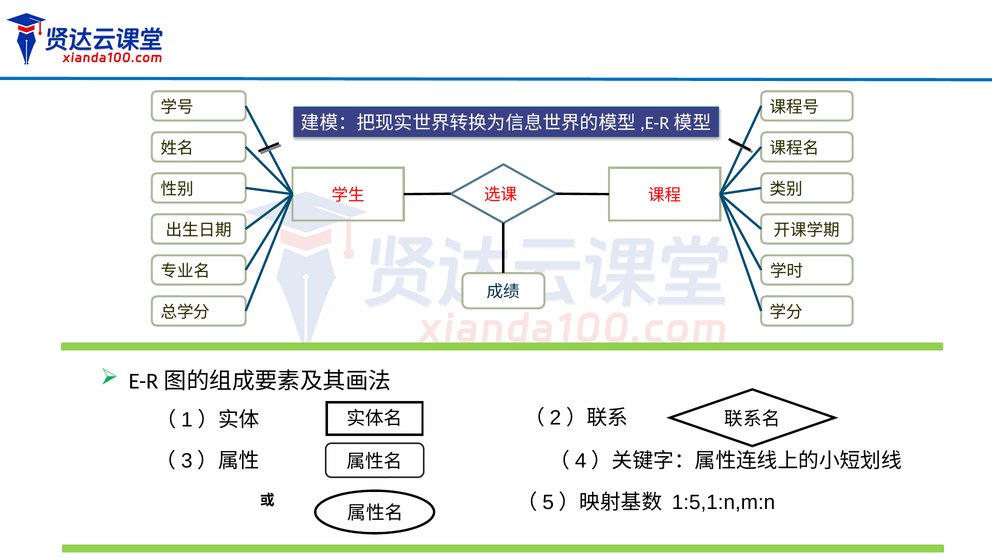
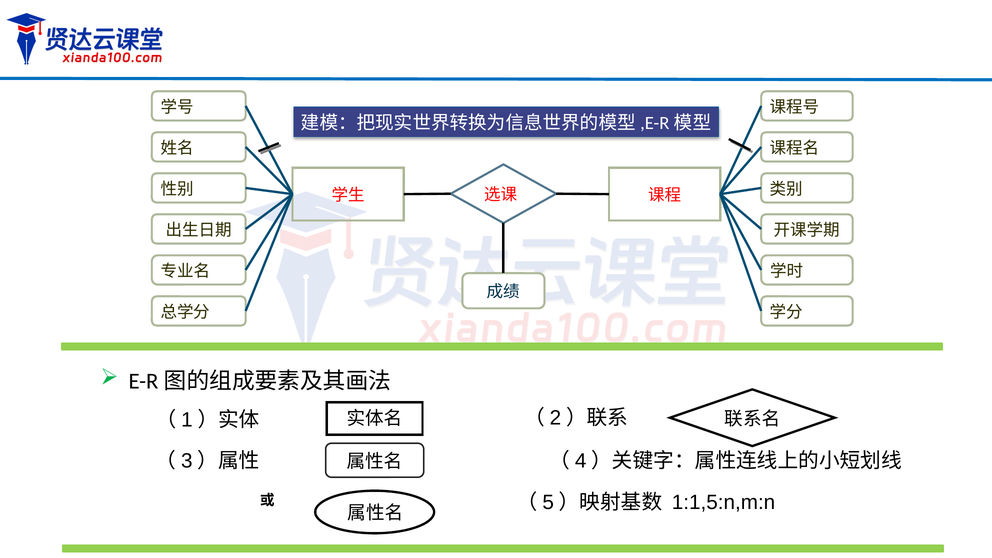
1:5,1:n,m:n: 1:5,1:n,m:n -> 1:1,5:n,m:n
